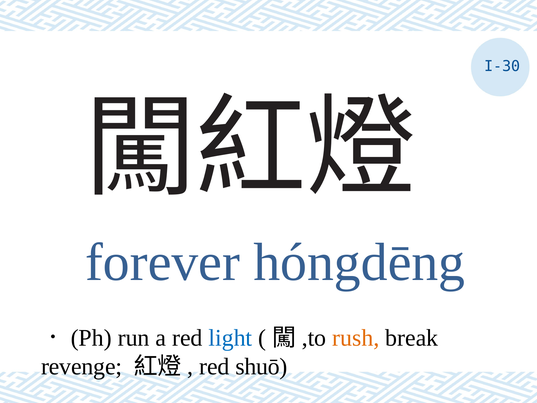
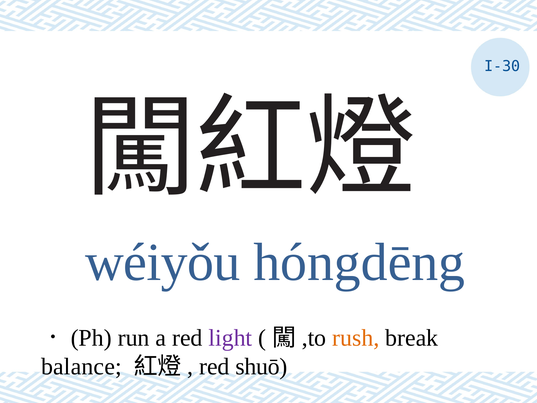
forever: forever -> wéiyǒu
light colour: blue -> purple
revenge: revenge -> balance
